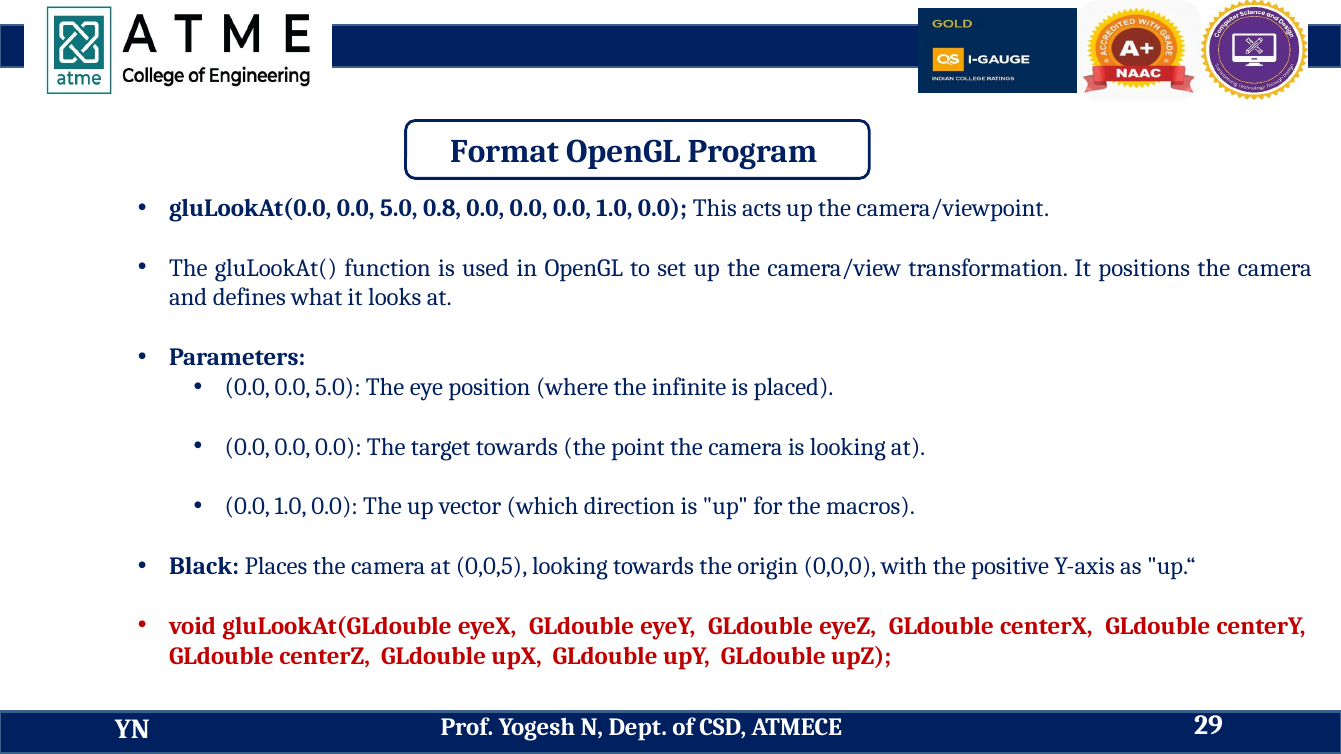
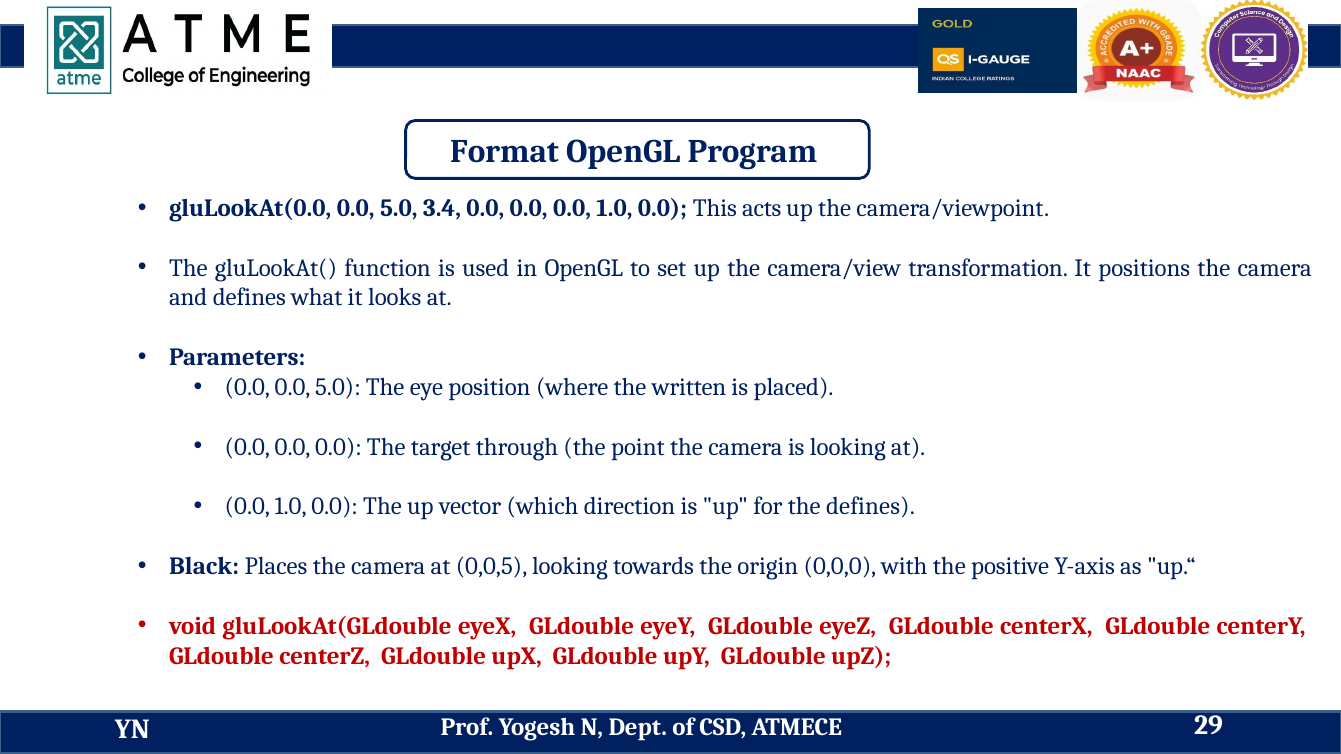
0.8: 0.8 -> 3.4
infinite: infinite -> written
target towards: towards -> through
the macros: macros -> defines
